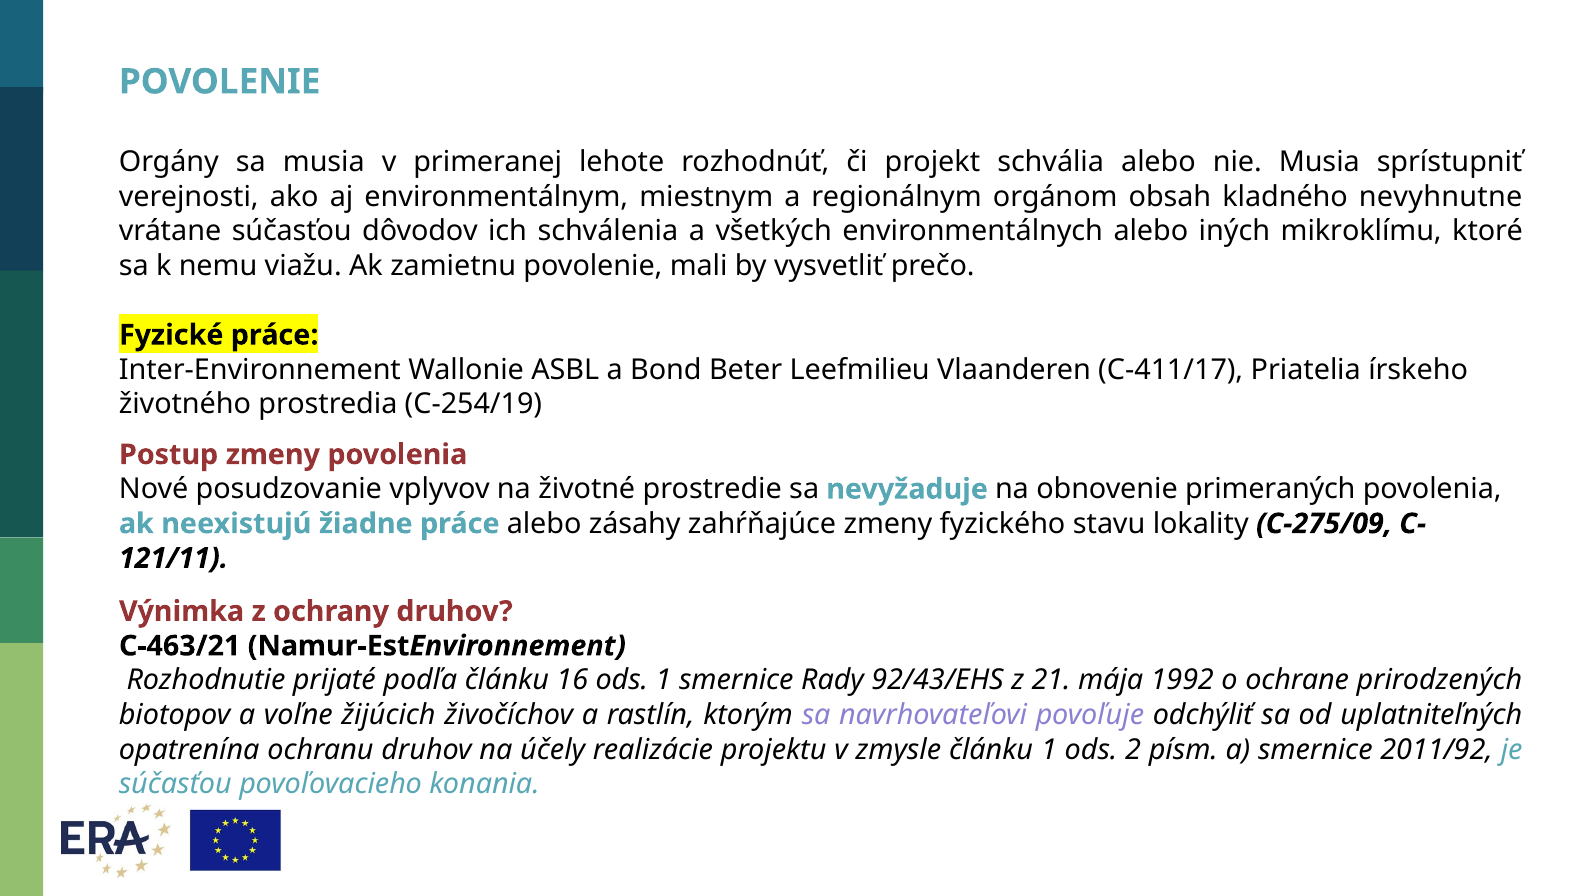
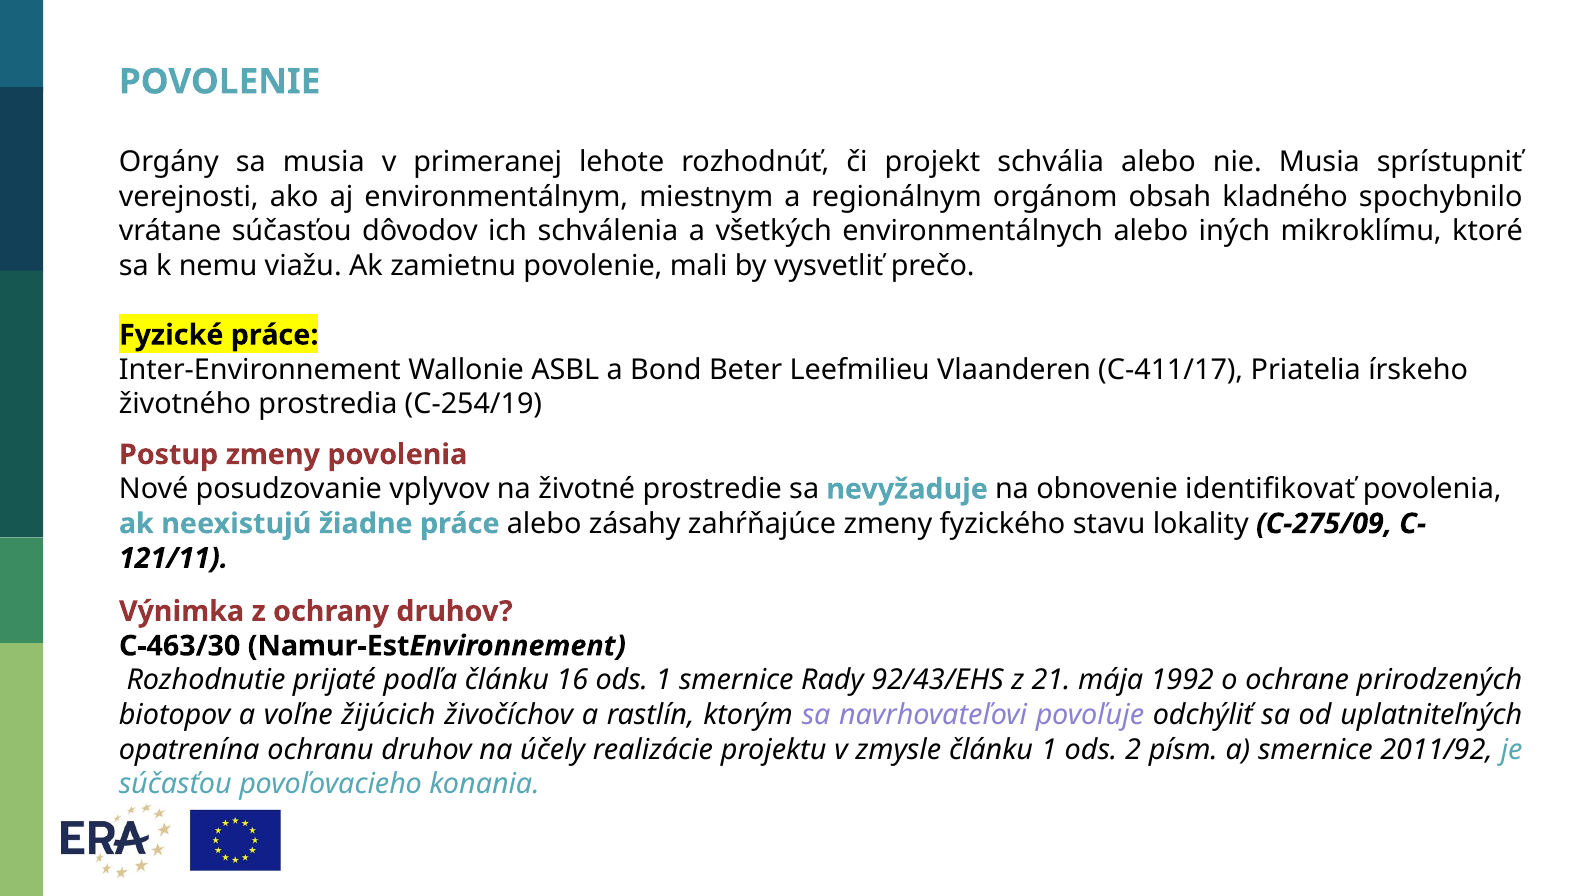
nevyhnutne: nevyhnutne -> spochybnilo
primeraných: primeraných -> identifikovať
C-463/21: C-463/21 -> C-463/30
